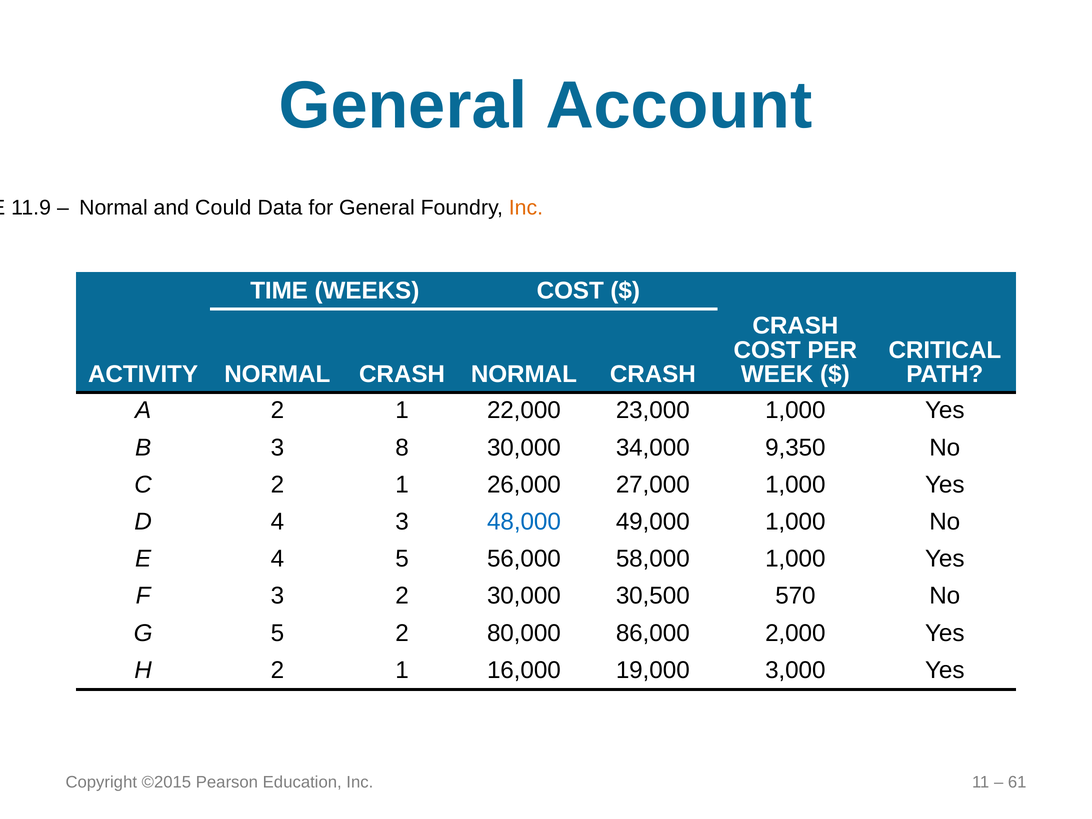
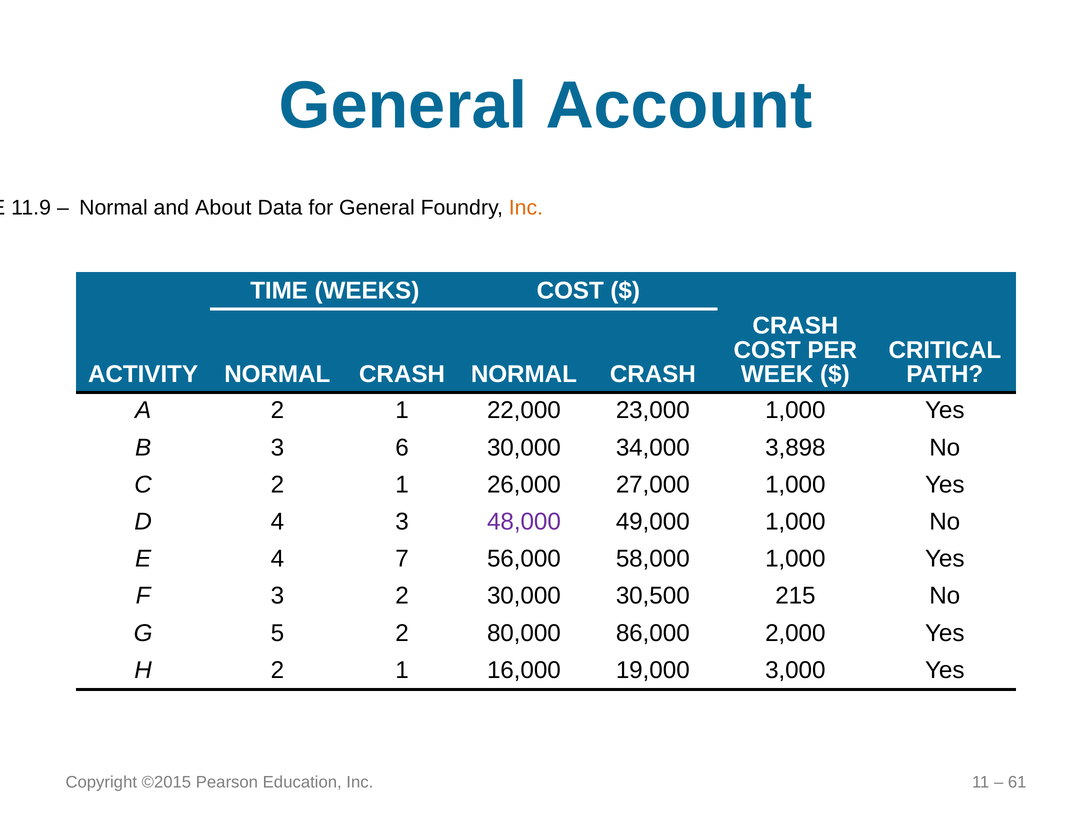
Could: Could -> About
8: 8 -> 6
9,350: 9,350 -> 3,898
48,000 colour: blue -> purple
4 5: 5 -> 7
570: 570 -> 215
